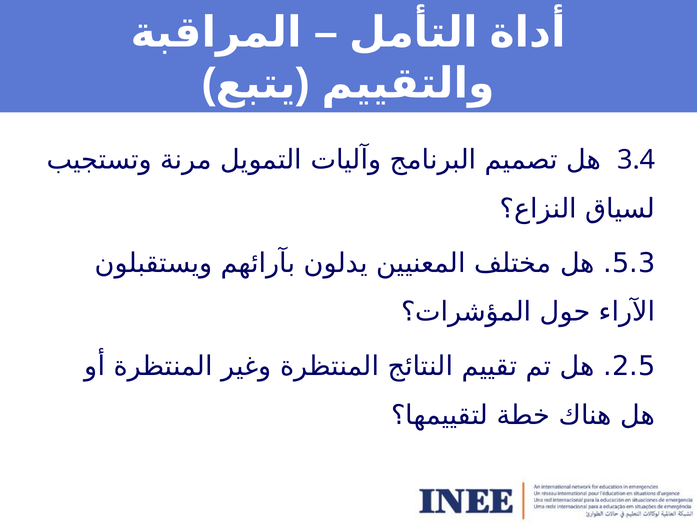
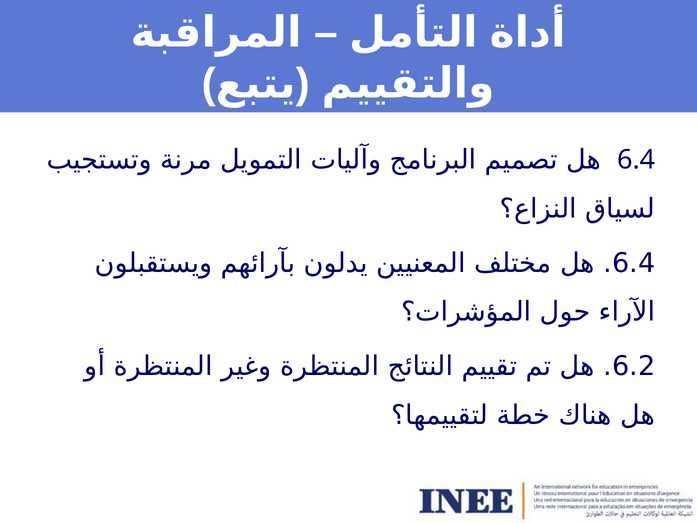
3.4 at (636, 160): 3.4 -> 6.4
5.3 at (634, 263): 5.3 -> 6.4
2.5: 2.5 -> 6.2
